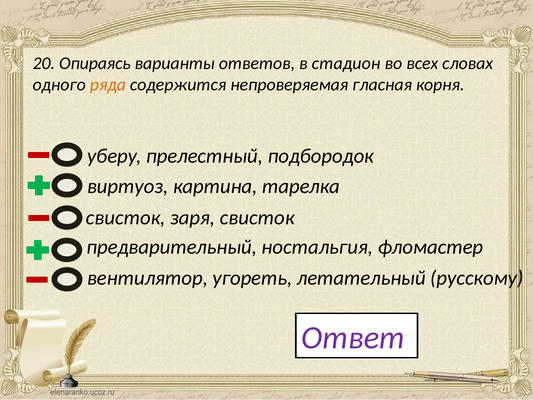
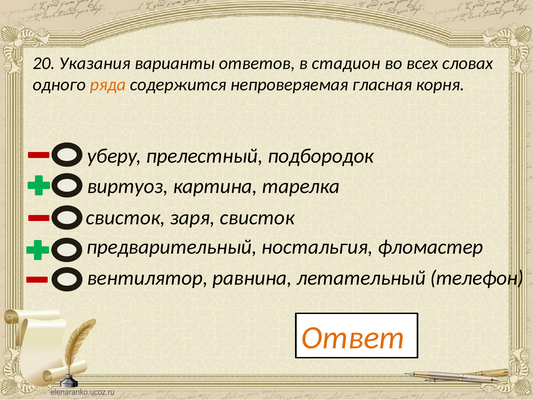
Опираясь: Опираясь -> Указания
угореть: угореть -> равнина
русскому: русскому -> телефон
Ответ colour: purple -> orange
